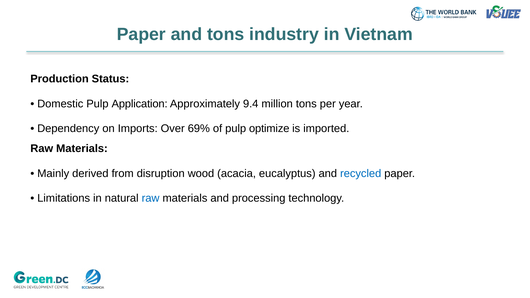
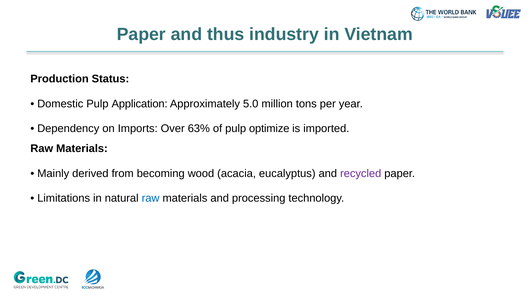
and tons: tons -> thus
9.4: 9.4 -> 5.0
69%: 69% -> 63%
disruption: disruption -> becoming
recycled colour: blue -> purple
